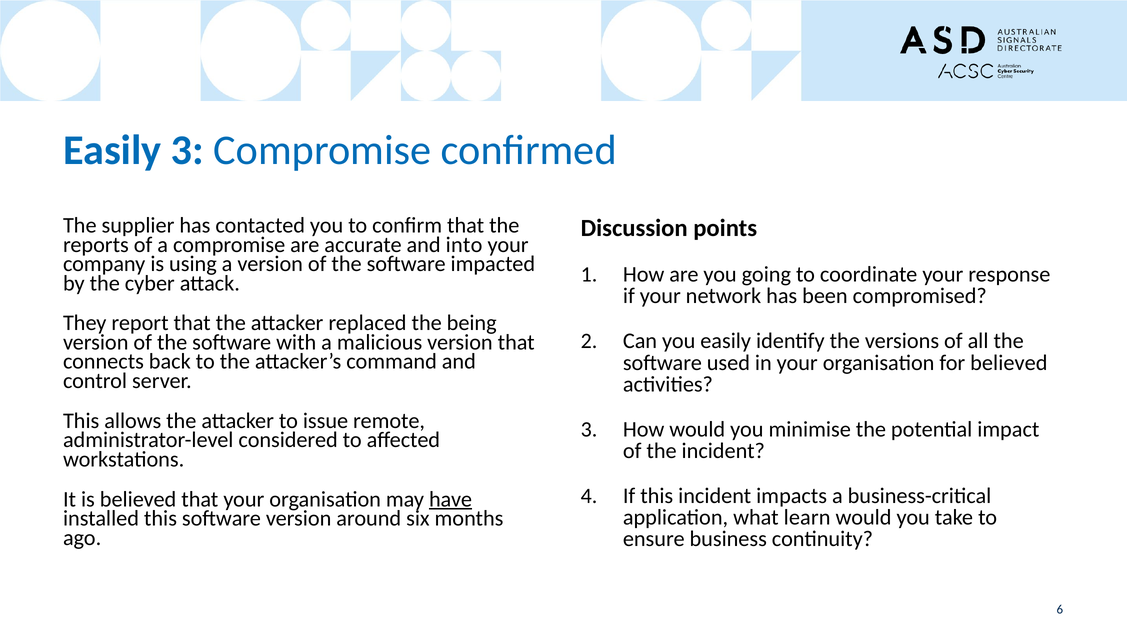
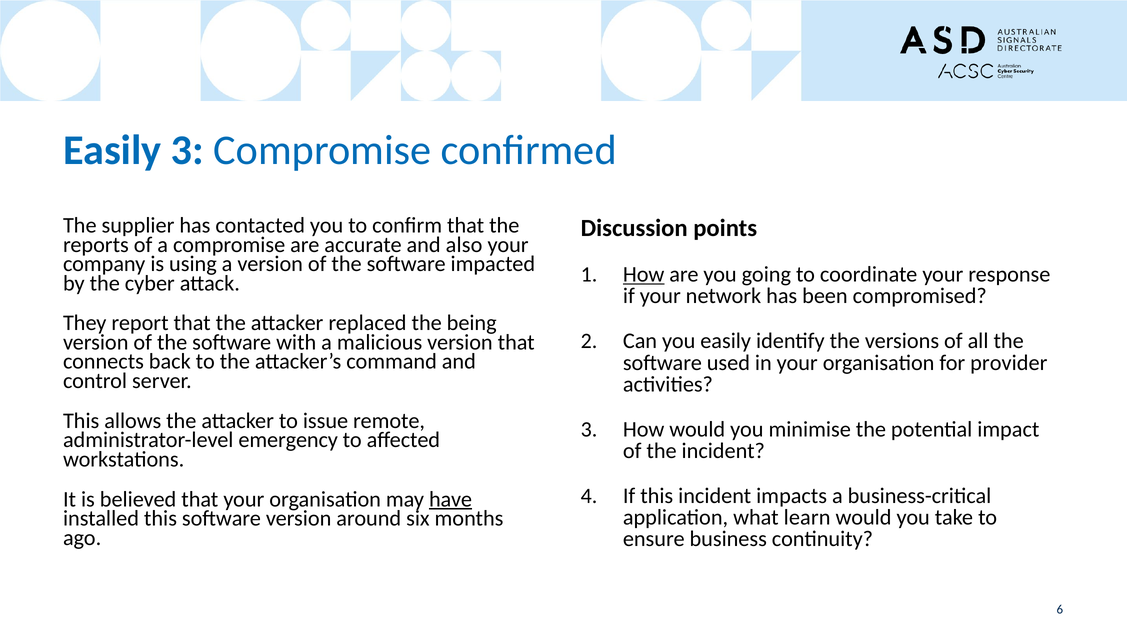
into: into -> also
How at (644, 274) underline: none -> present
for believed: believed -> provider
considered: considered -> emergency
